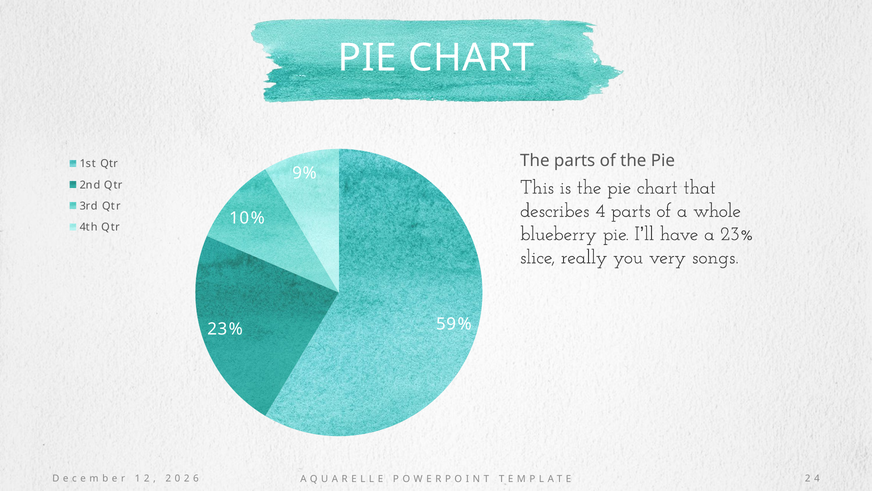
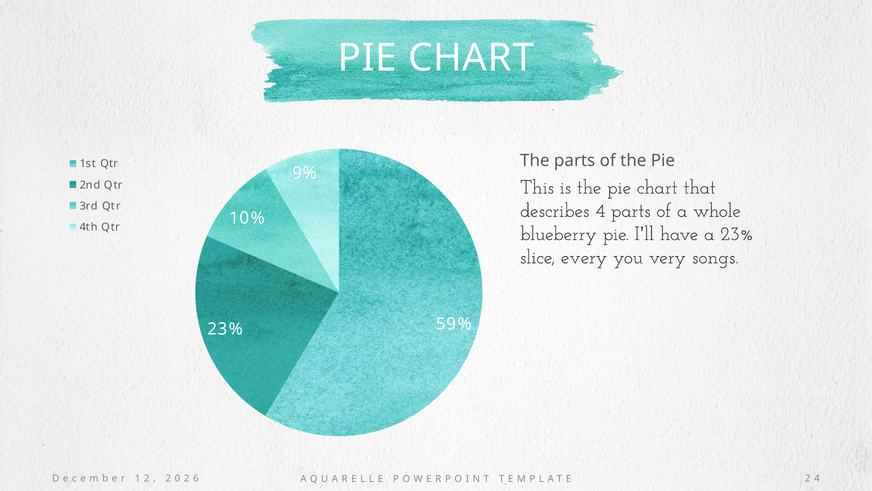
really: really -> every
